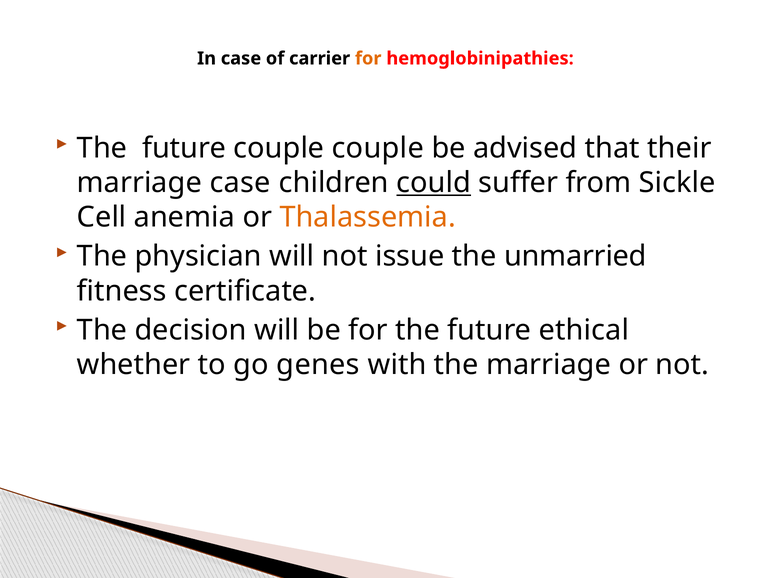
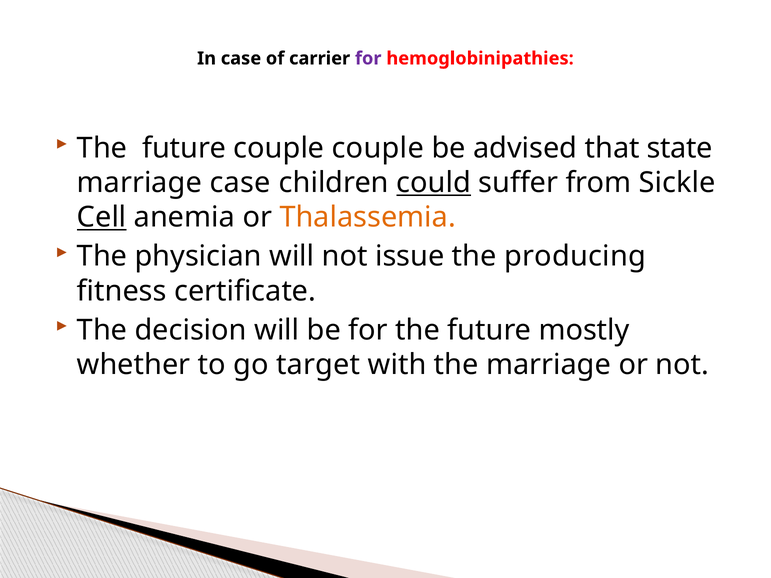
for at (368, 58) colour: orange -> purple
their: their -> state
Cell underline: none -> present
unmarried: unmarried -> producing
ethical: ethical -> mostly
genes: genes -> target
